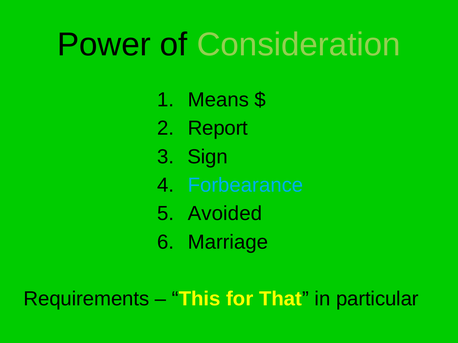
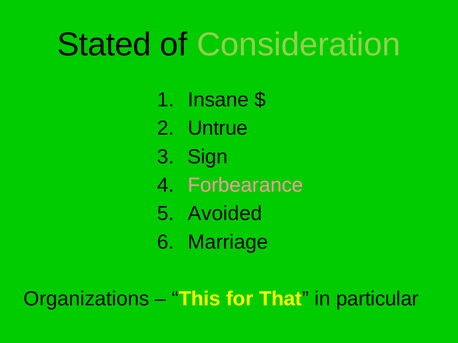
Power: Power -> Stated
Means: Means -> Insane
Report: Report -> Untrue
Forbearance colour: light blue -> pink
Requirements: Requirements -> Organizations
